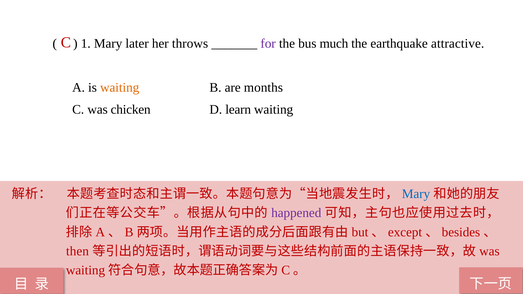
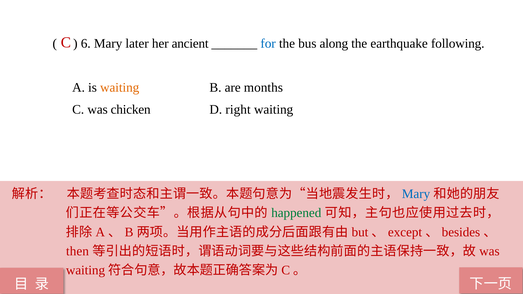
1: 1 -> 6
throws: throws -> ancient
for colour: purple -> blue
much: much -> along
attractive: attractive -> following
learn: learn -> right
happened colour: purple -> green
